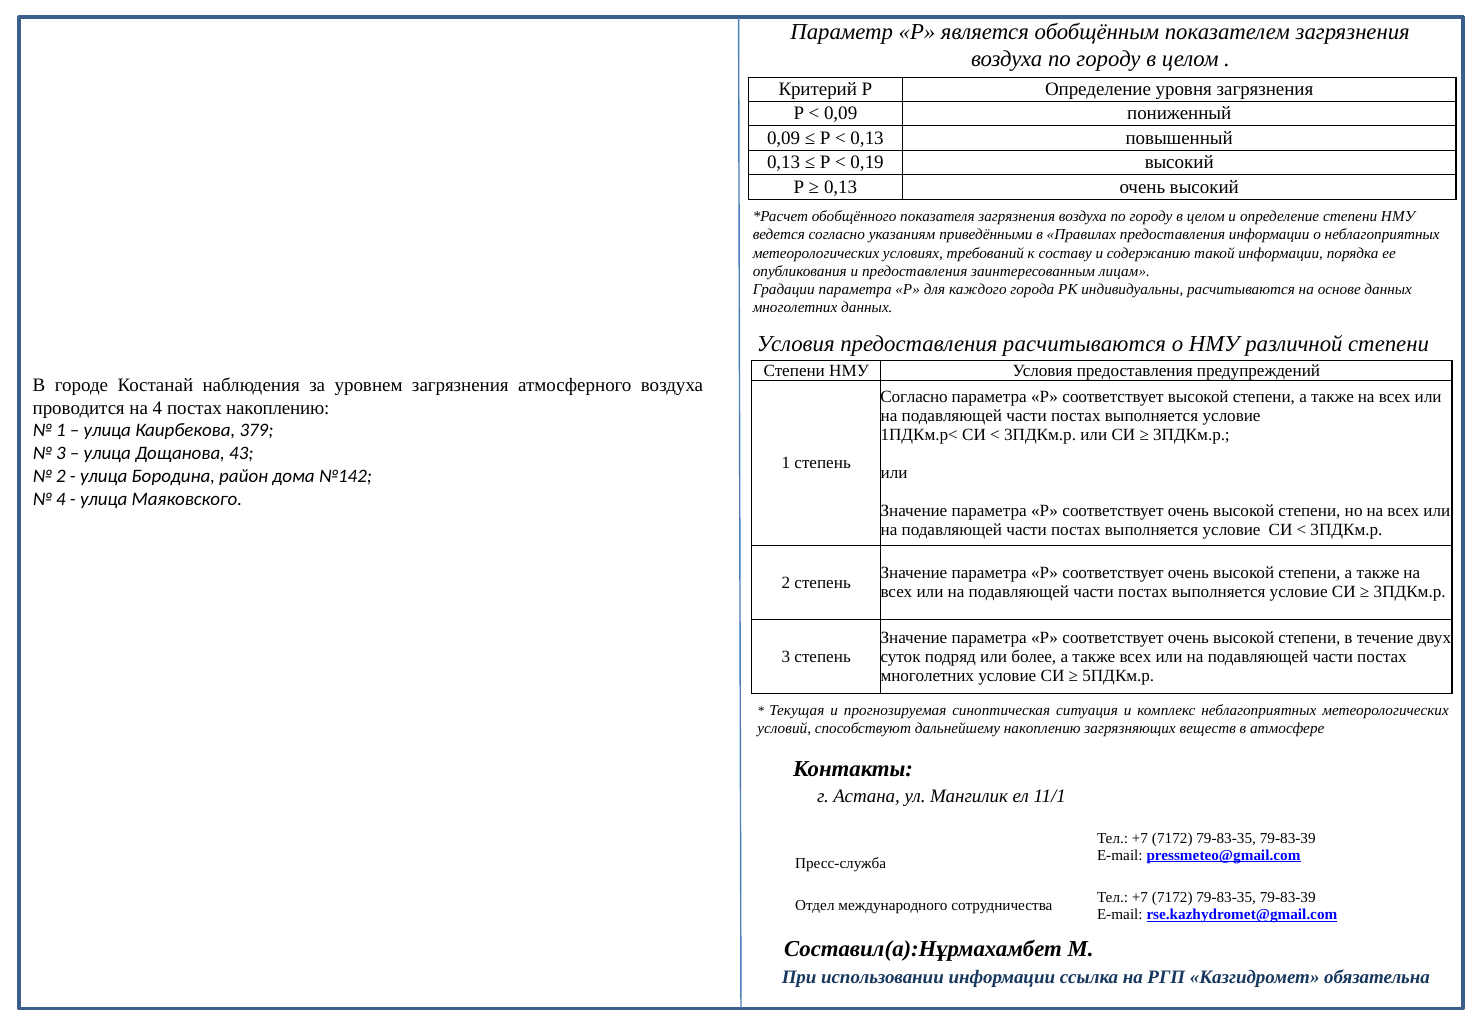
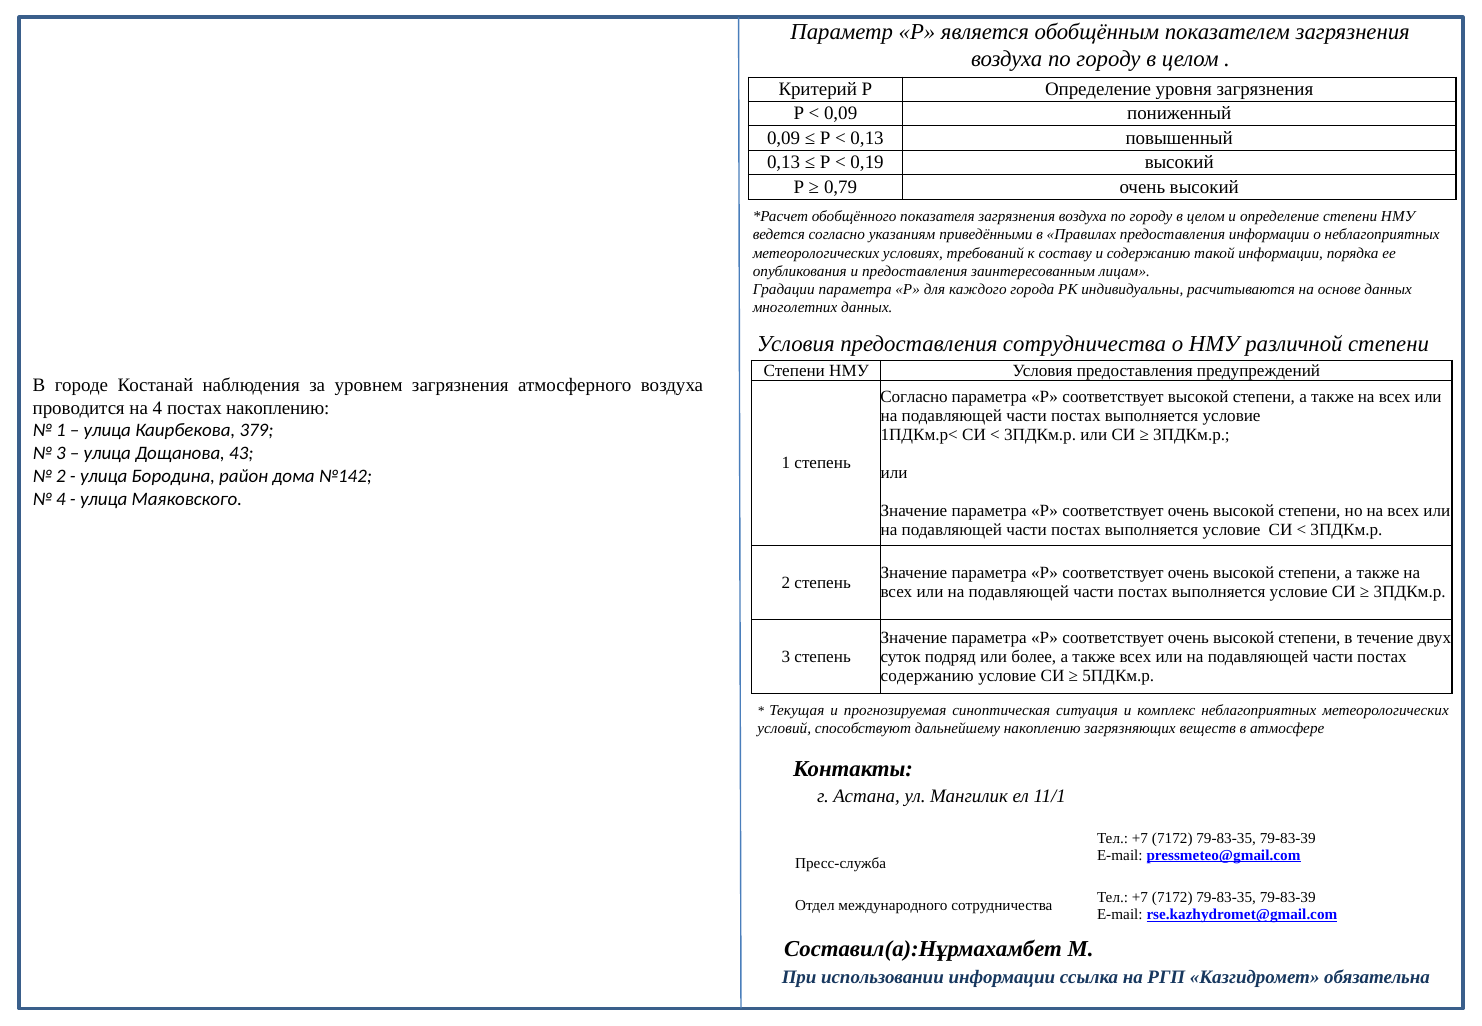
0,13 at (841, 187): 0,13 -> 0,79
предоставления расчитываются: расчитываются -> сотрудничества
многолетних at (927, 676): многолетних -> содержанию
